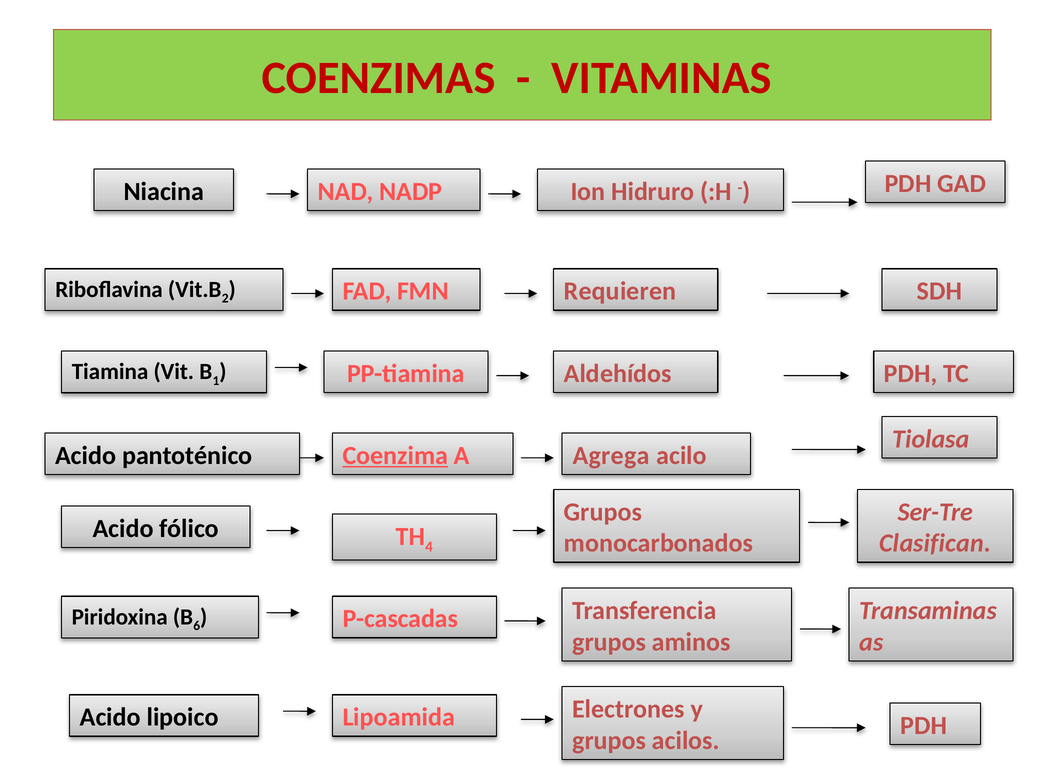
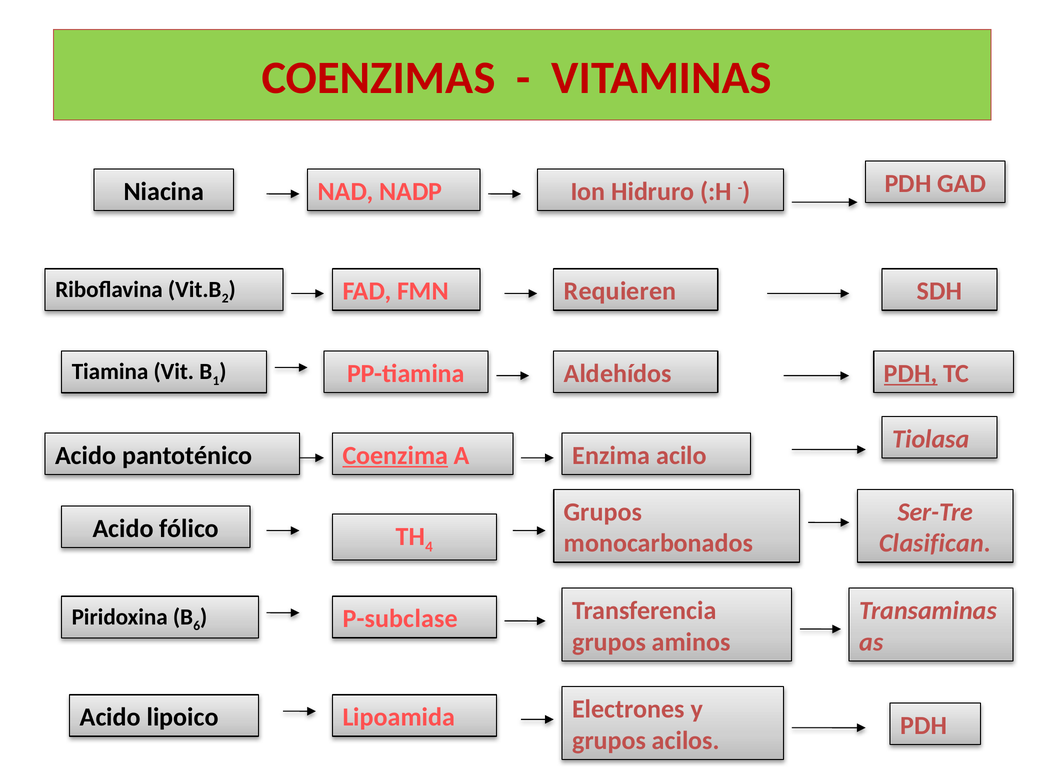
PDH at (911, 373) underline: none -> present
Agrega: Agrega -> Enzima
P-cascadas: P-cascadas -> P-subclase
